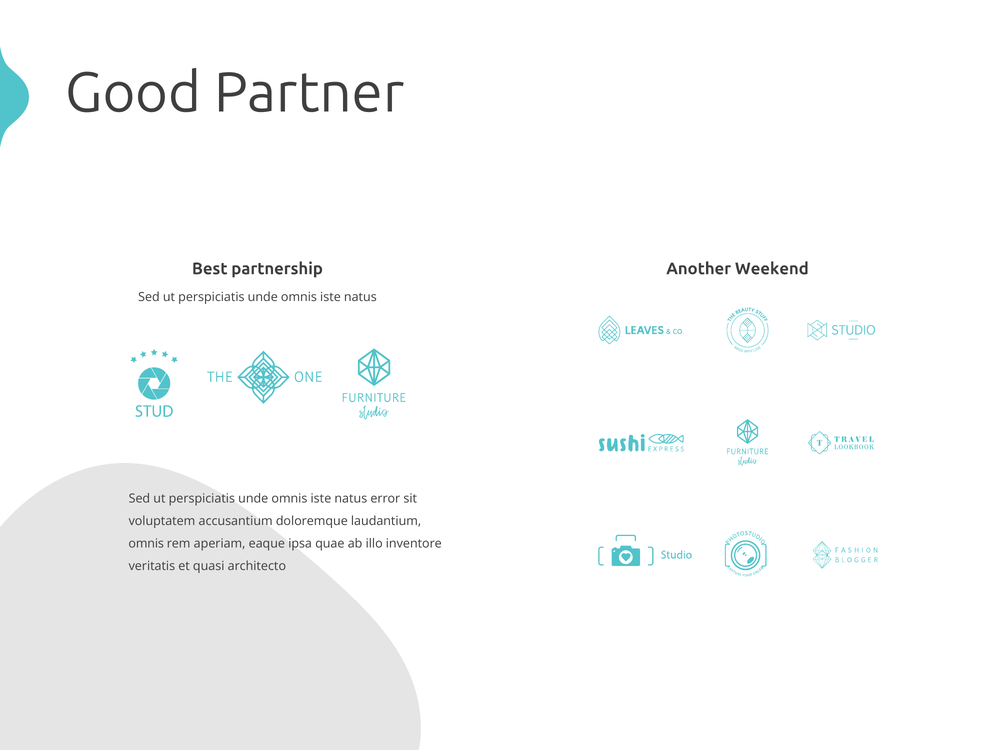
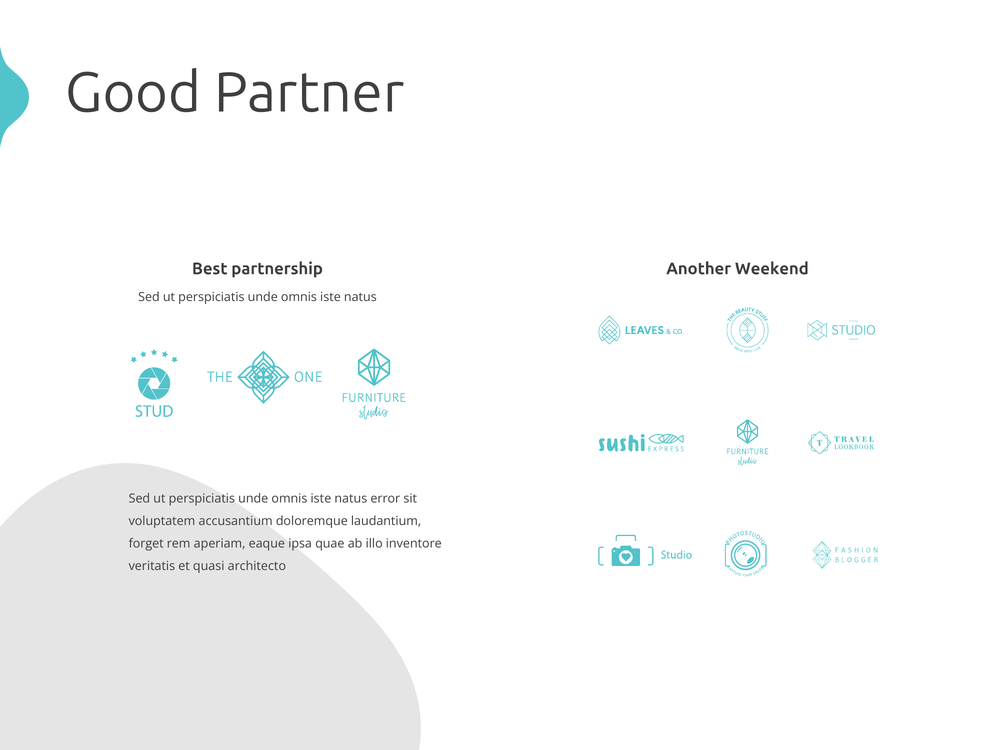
omnis at (146, 544): omnis -> forget
